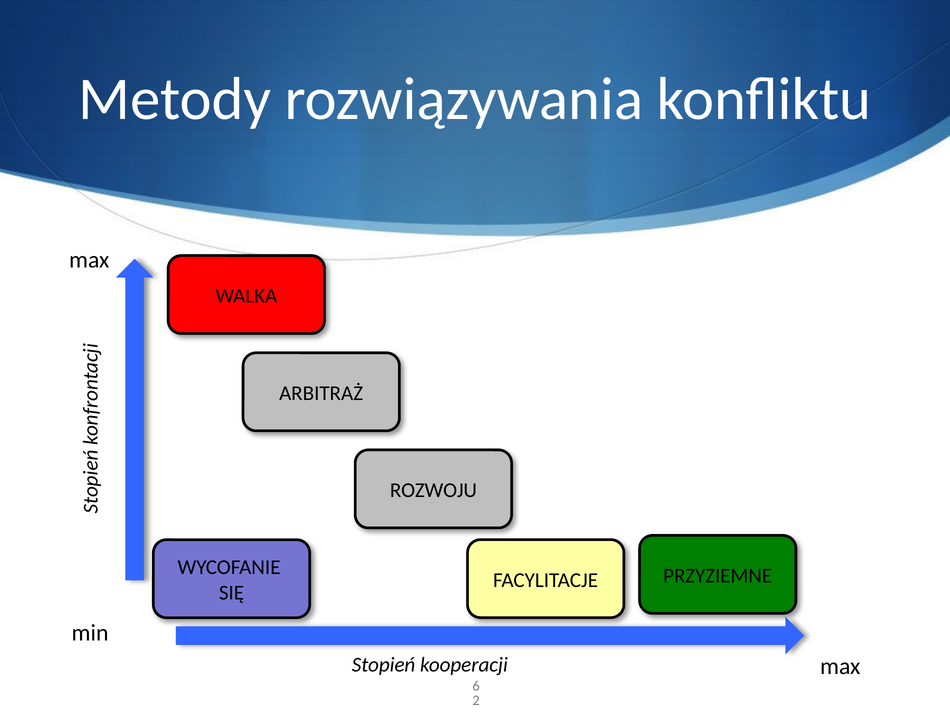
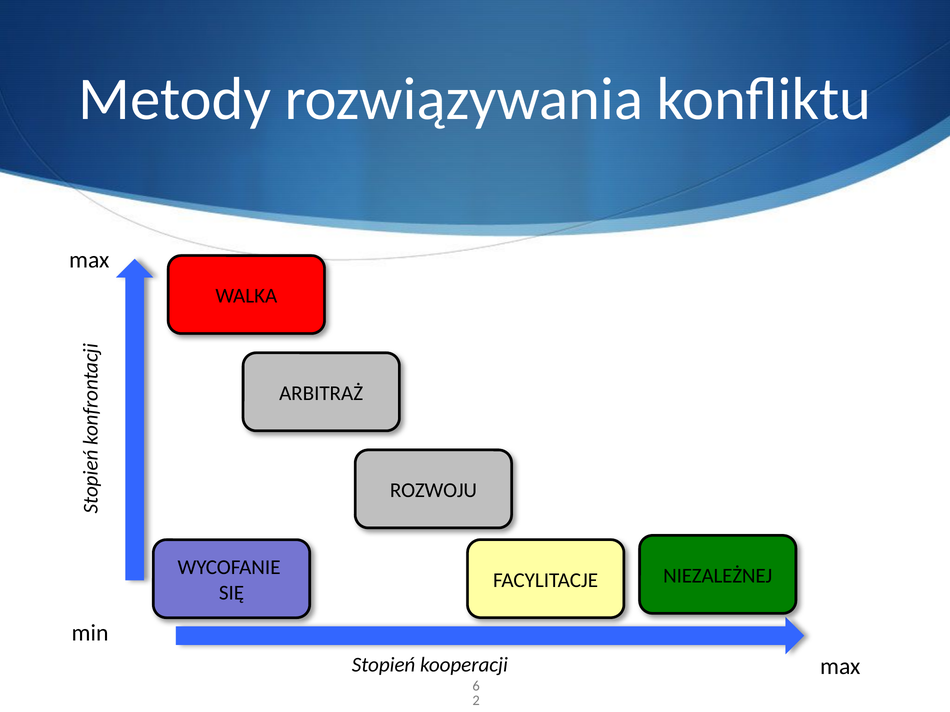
PRZYZIEMNE: PRZYZIEMNE -> NIEZALEŻNEJ
